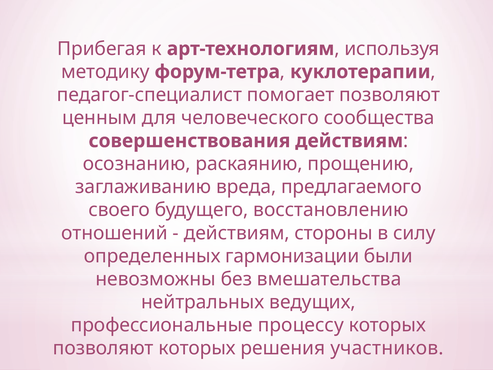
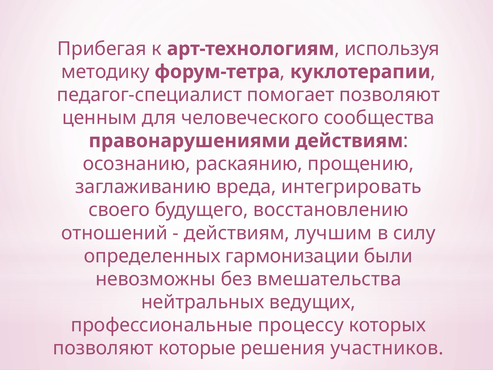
совершенствования: совершенствования -> правонарушениями
предлагаемого: предлагаемого -> интегрировать
стороны: стороны -> лучшим
позволяют которых: которых -> которые
